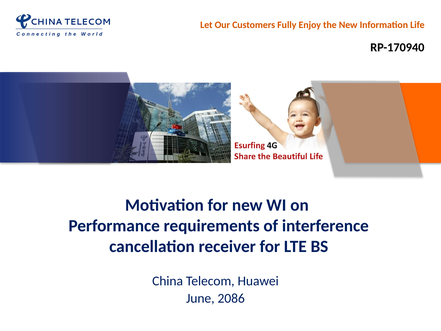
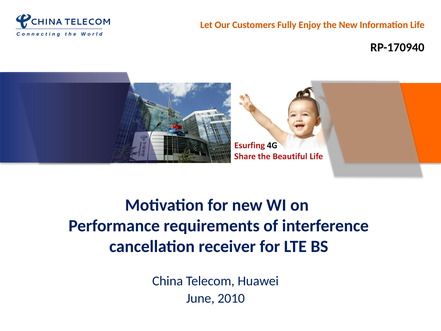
2086: 2086 -> 2010
